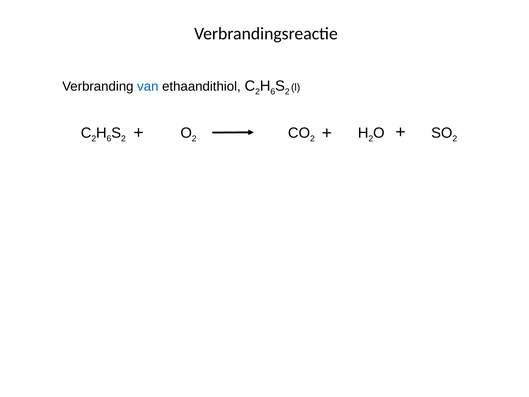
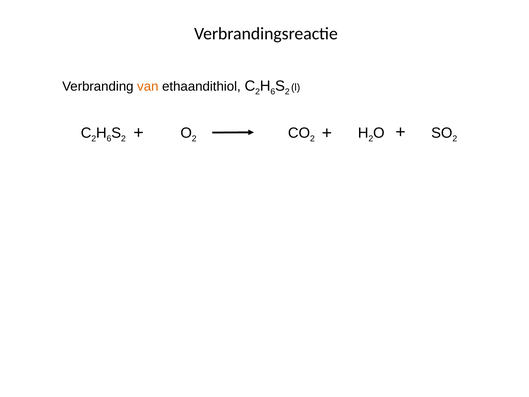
van colour: blue -> orange
